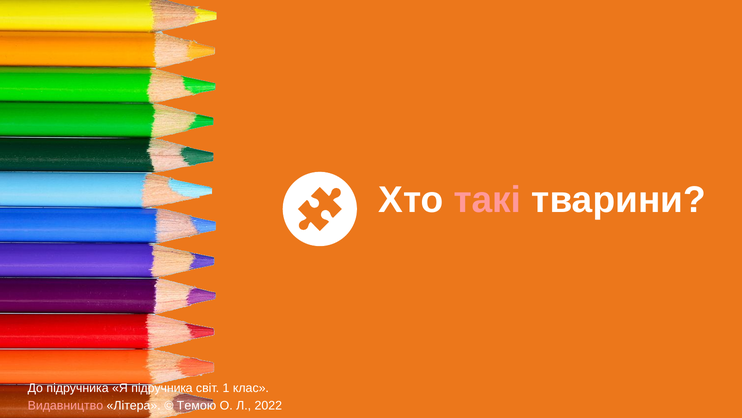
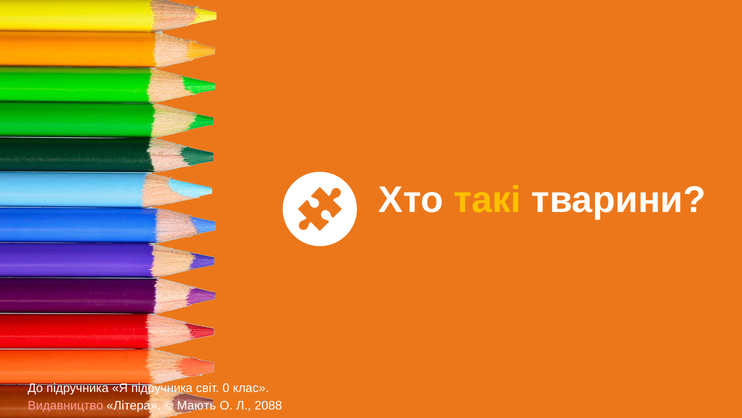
такі colour: pink -> yellow
1: 1 -> 0
Темою: Темою -> Мають
2022: 2022 -> 2088
